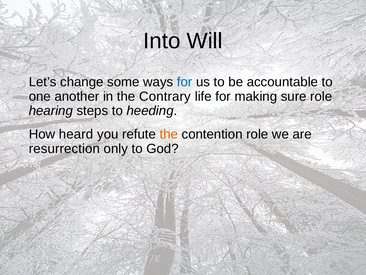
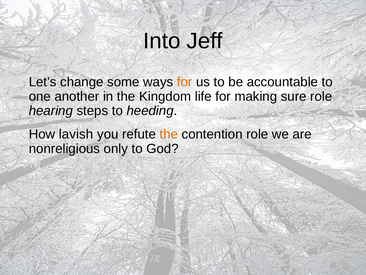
Will: Will -> Jeff
for at (185, 82) colour: blue -> orange
Contrary: Contrary -> Kingdom
heard: heard -> lavish
resurrection: resurrection -> nonreligious
